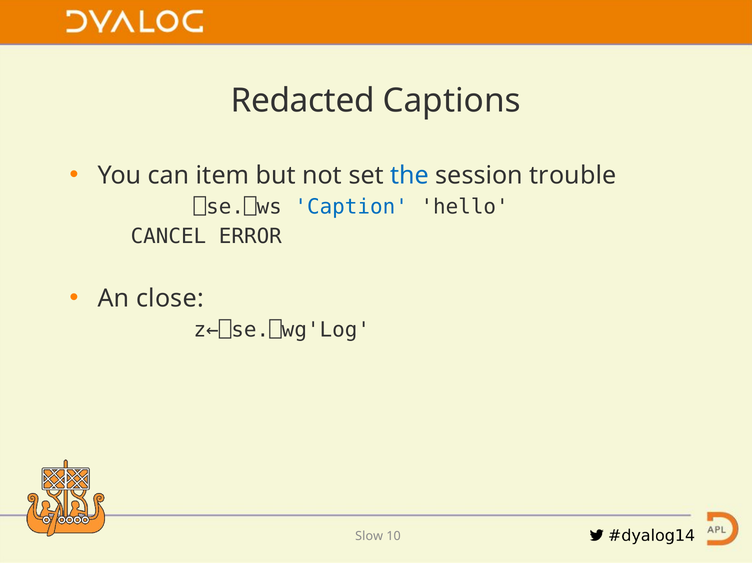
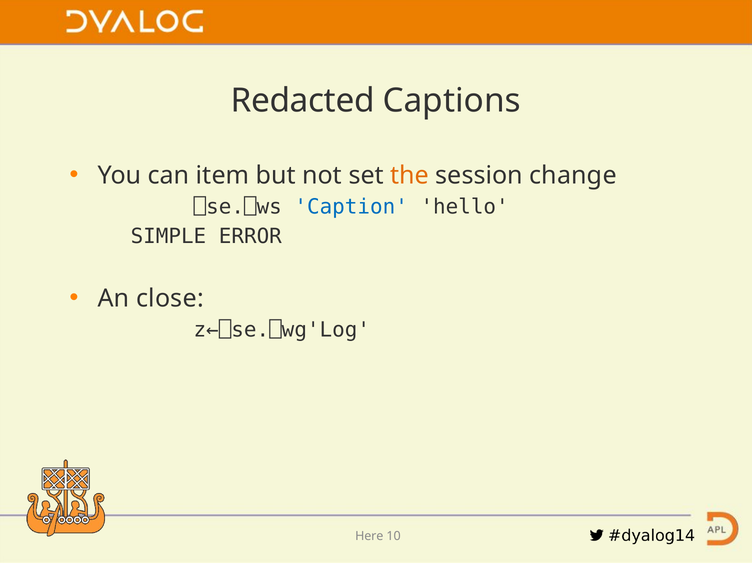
the colour: blue -> orange
trouble: trouble -> change
CANCEL: CANCEL -> SIMPLE
Slow: Slow -> Here
